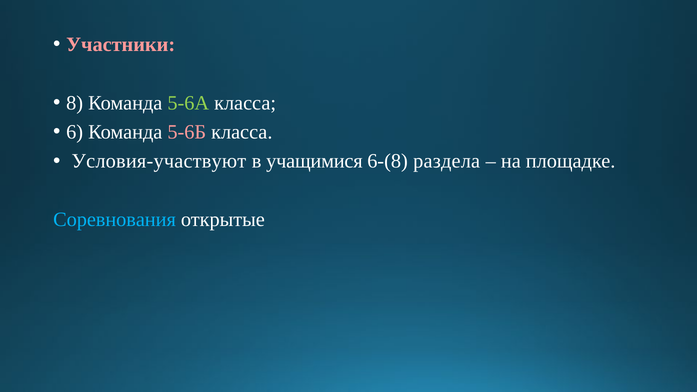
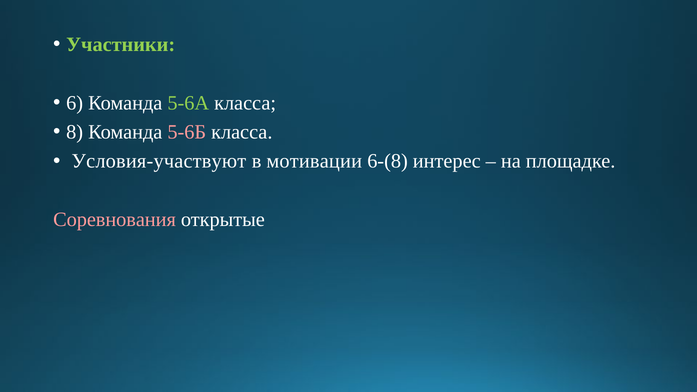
Участники colour: pink -> light green
8: 8 -> 6
6: 6 -> 8
учащимися: учащимися -> мотивации
раздела: раздела -> интерес
Соревнования colour: light blue -> pink
